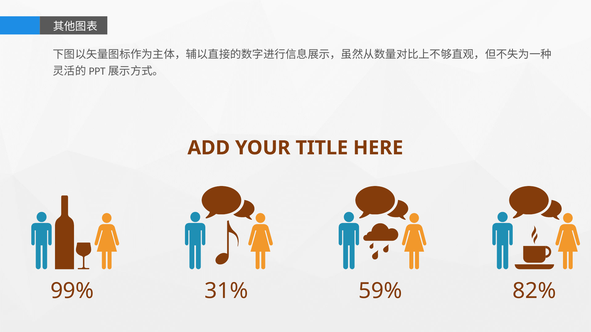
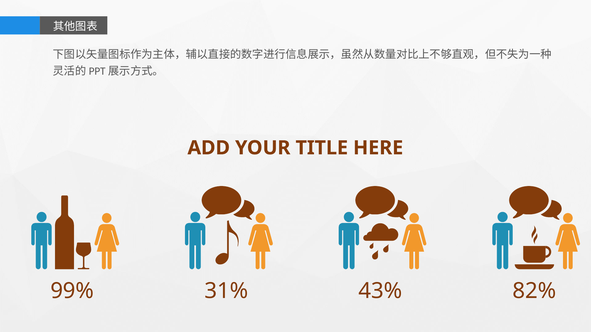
59%: 59% -> 43%
